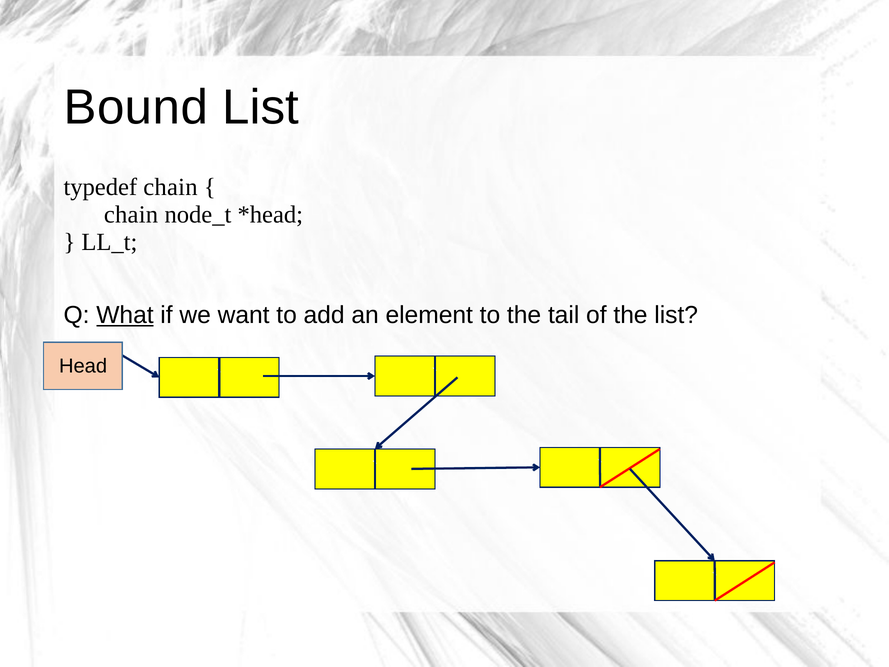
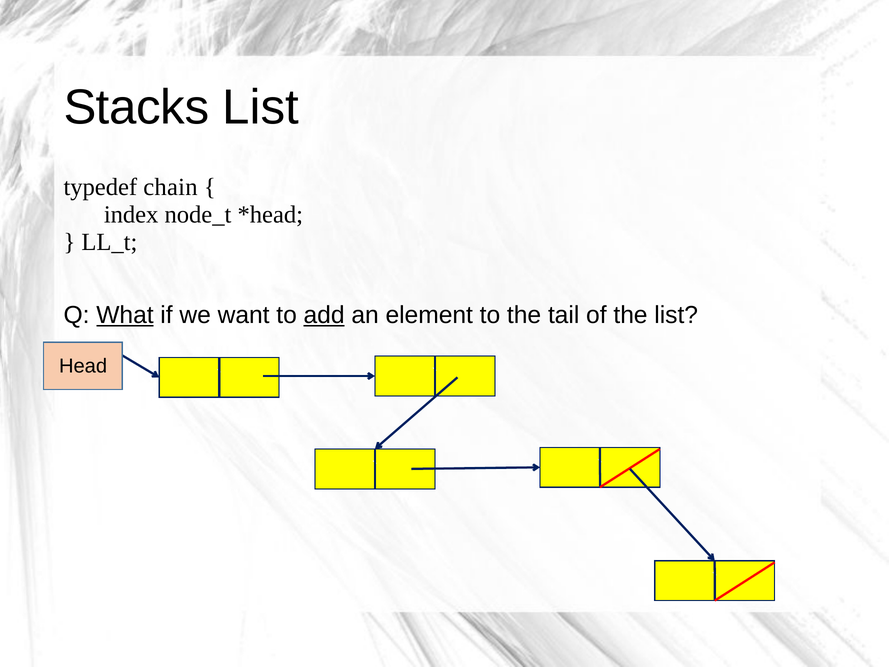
Bound: Bound -> Stacks
chain at (131, 215): chain -> index
add underline: none -> present
